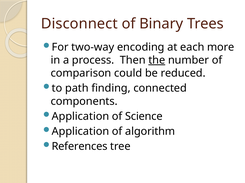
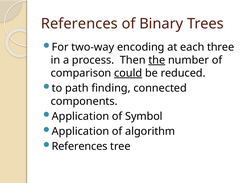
Disconnect at (79, 24): Disconnect -> References
more: more -> three
could underline: none -> present
Science: Science -> Symbol
